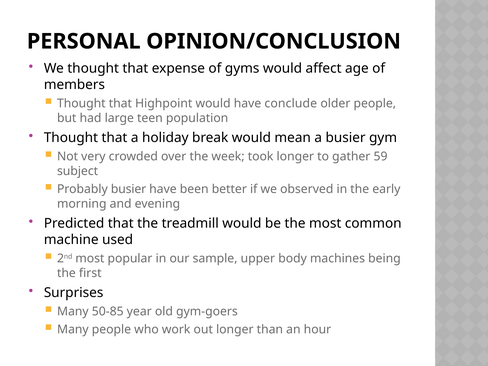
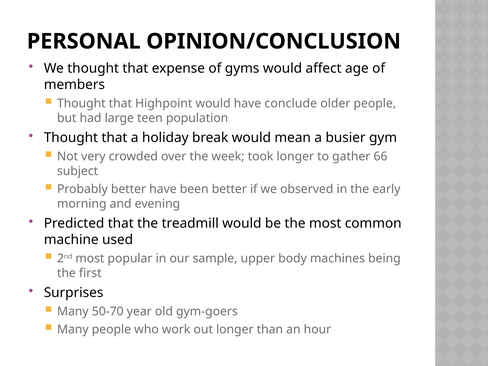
59: 59 -> 66
Probably busier: busier -> better
50-85: 50-85 -> 50-70
